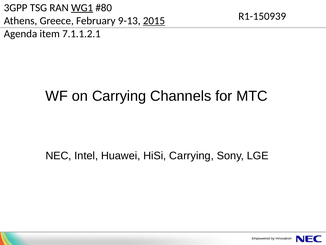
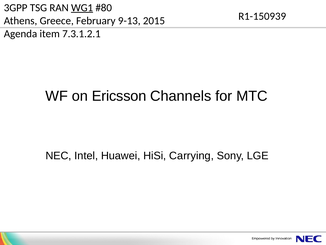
2015 underline: present -> none
7.1.1.2.1: 7.1.1.2.1 -> 7.3.1.2.1
on Carrying: Carrying -> Ericsson
